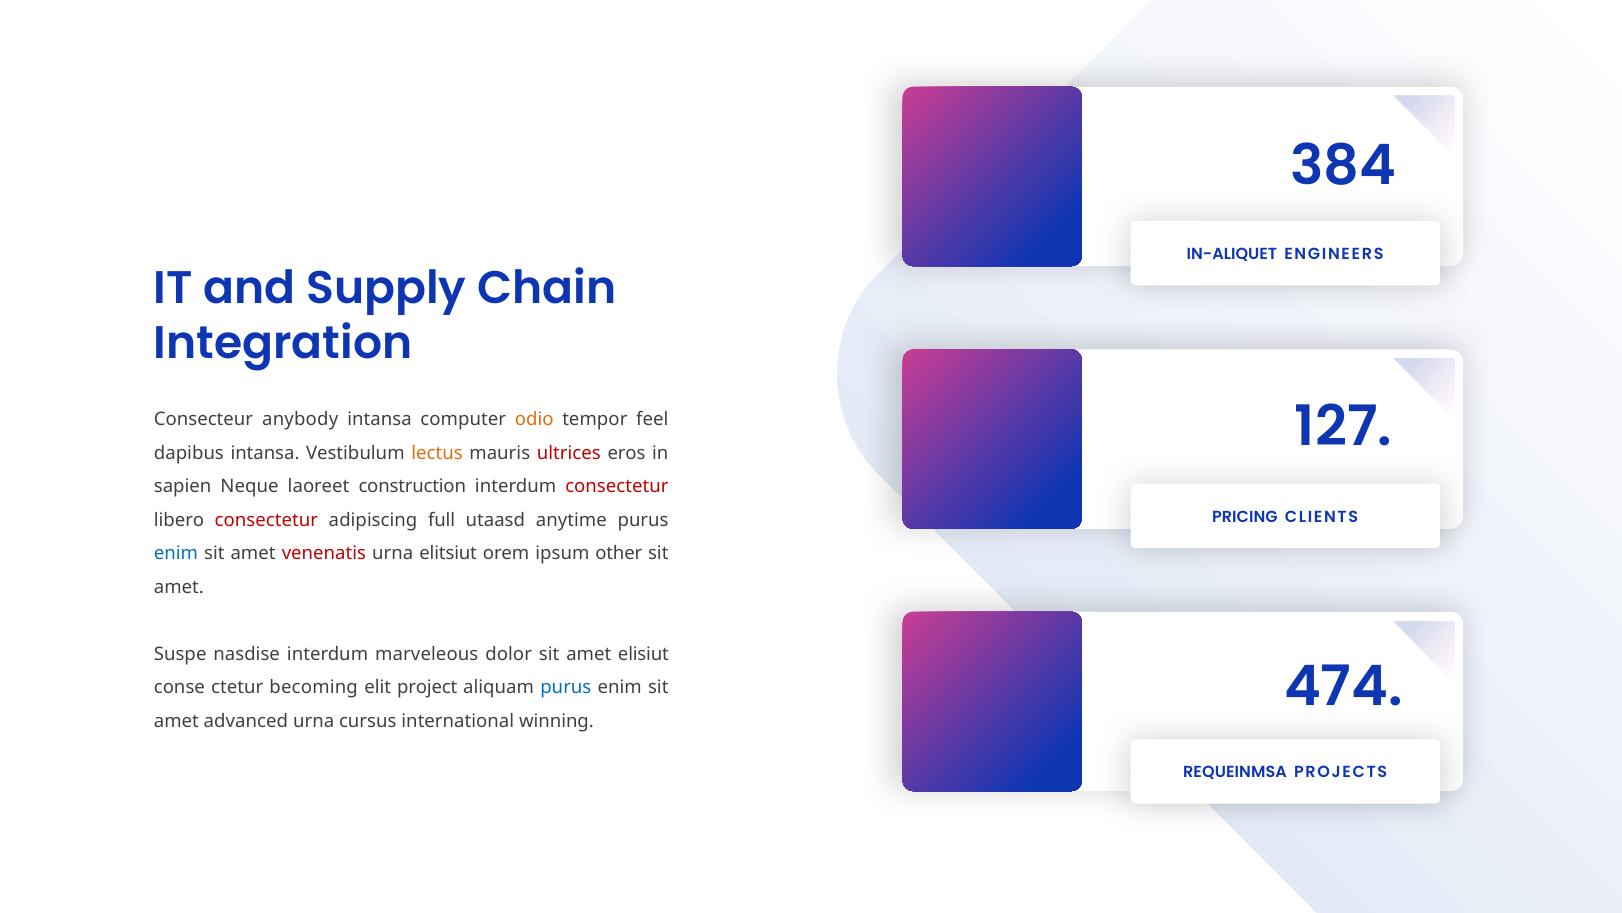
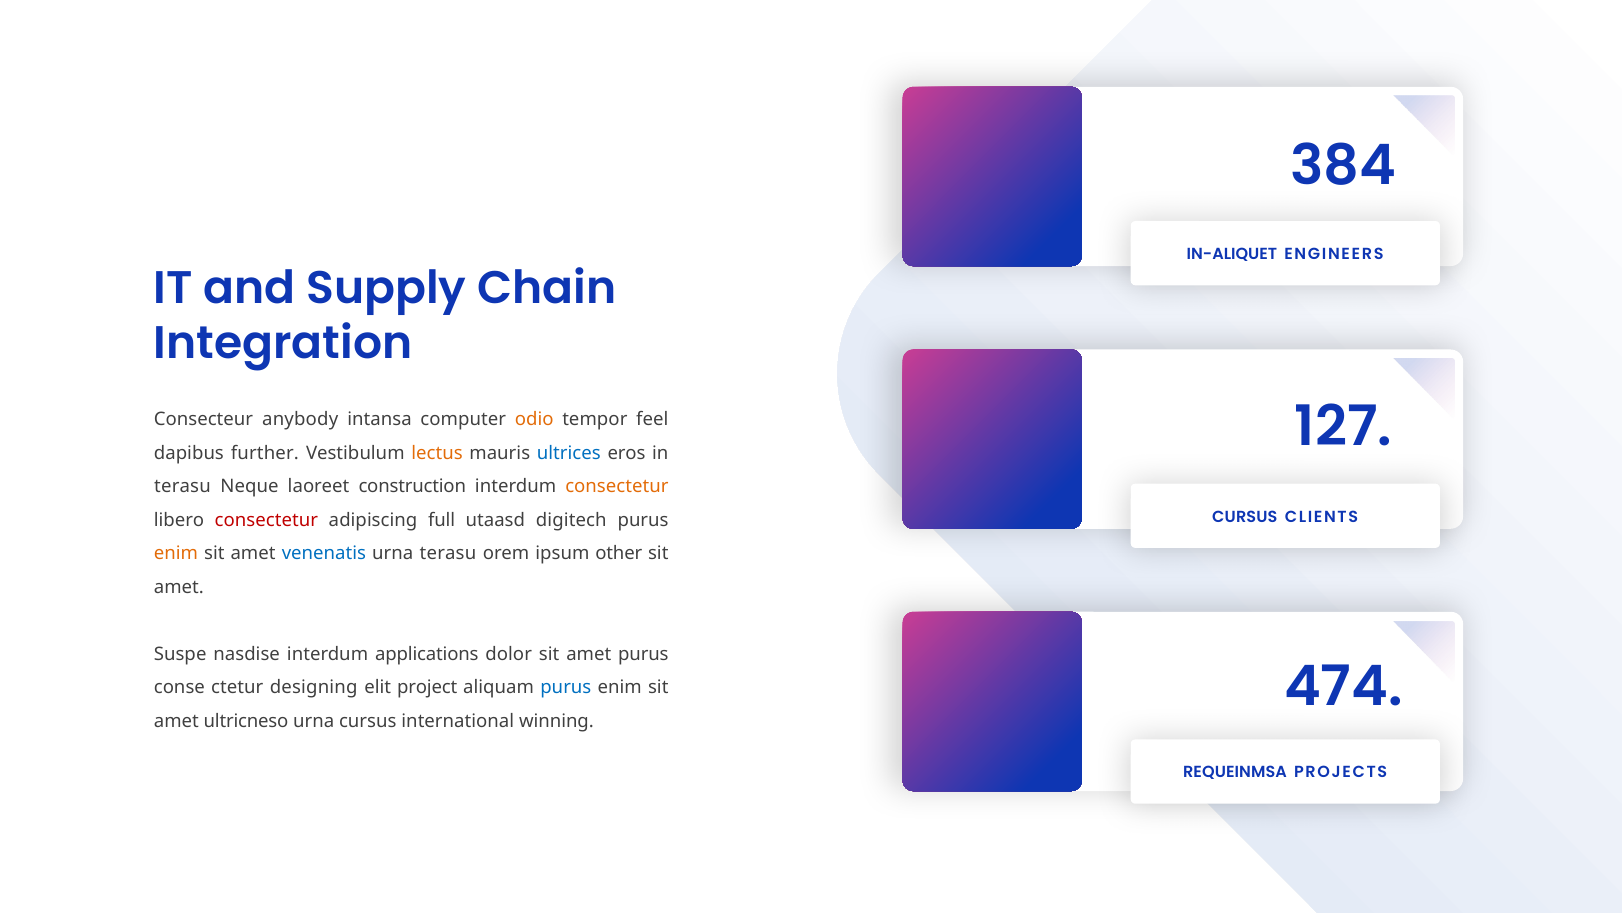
dapibus intansa: intansa -> further
ultrices colour: red -> blue
sapien at (183, 486): sapien -> terasu
consectetur at (617, 486) colour: red -> orange
anytime: anytime -> digitech
PRICING at (1245, 517): PRICING -> CURSUS
enim at (176, 553) colour: blue -> orange
venenatis colour: red -> blue
urna elitsiut: elitsiut -> terasu
marveleous: marveleous -> applications
amet elisiut: elisiut -> purus
becoming: becoming -> designing
advanced: advanced -> ultricneso
